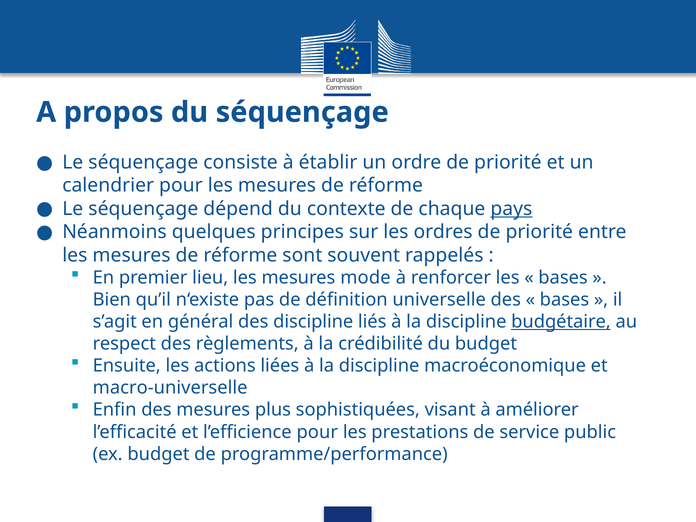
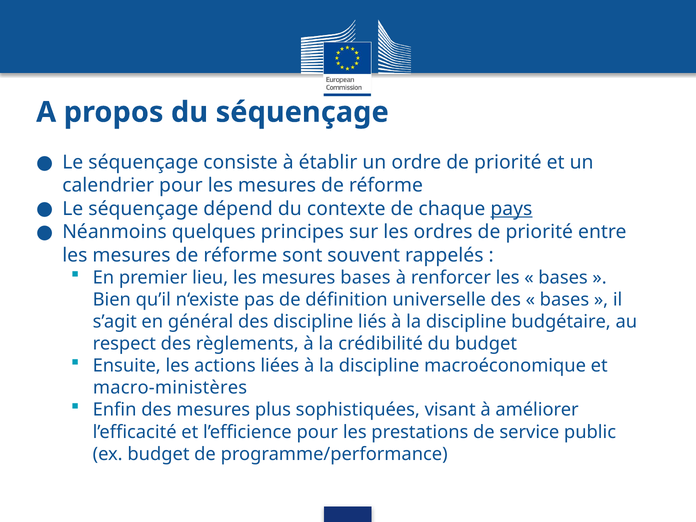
mesures mode: mode -> bases
budgétaire underline: present -> none
macro-universelle: macro-universelle -> macro-ministères
